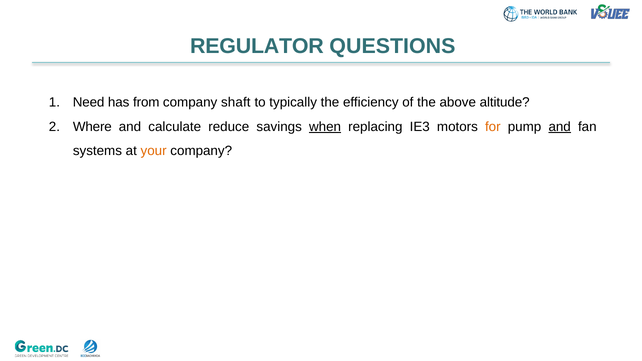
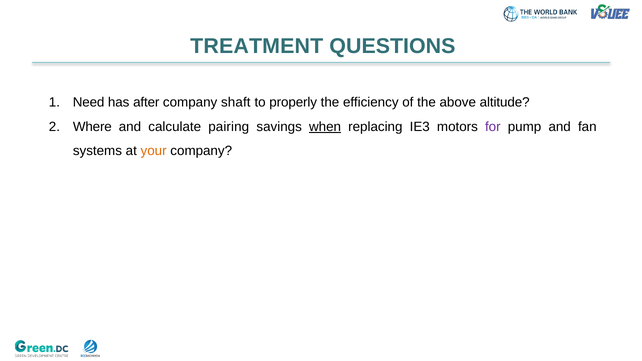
REGULATOR: REGULATOR -> TREATMENT
from: from -> after
typically: typically -> properly
reduce: reduce -> pairing
for colour: orange -> purple
and at (560, 127) underline: present -> none
